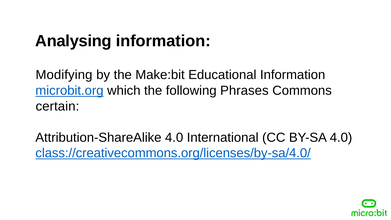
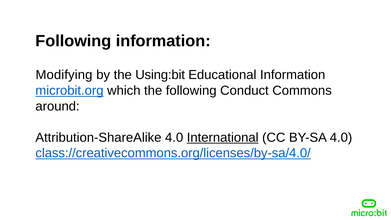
Analysing at (73, 41): Analysing -> Following
Make:bit: Make:bit -> Using:bit
Phrases: Phrases -> Conduct
certain: certain -> around
International underline: none -> present
